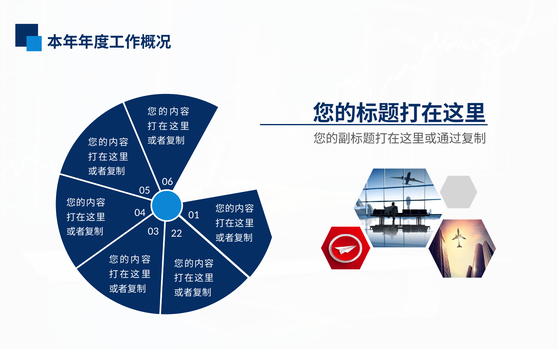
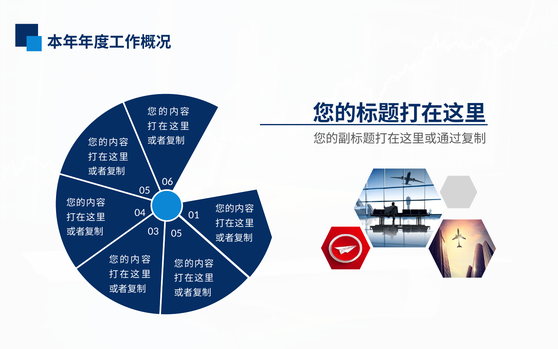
03 22: 22 -> 05
